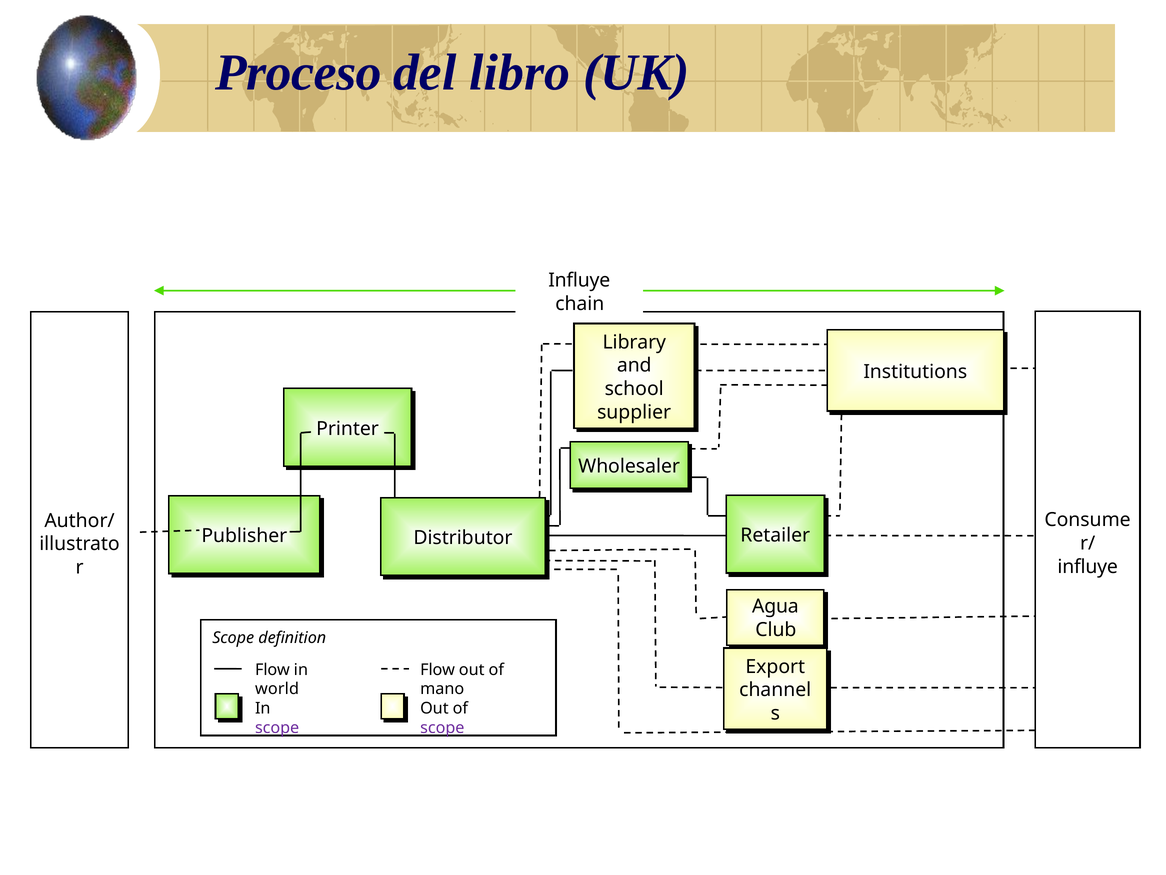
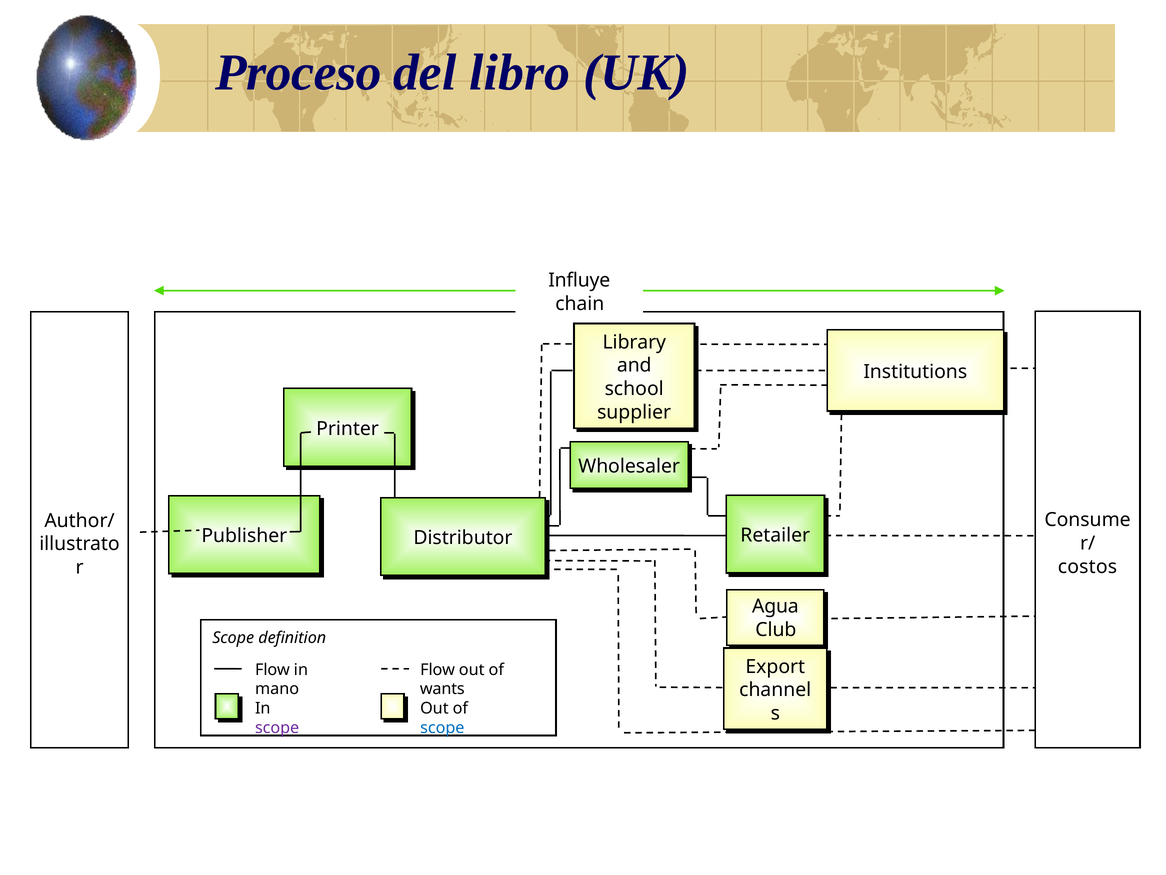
influye at (1088, 566): influye -> costos
world: world -> mano
mano: mano -> wants
scope at (442, 728) colour: purple -> blue
